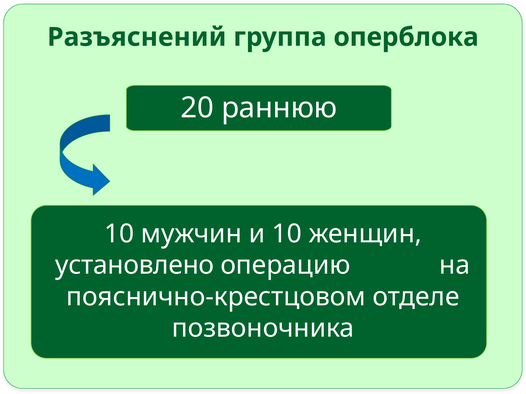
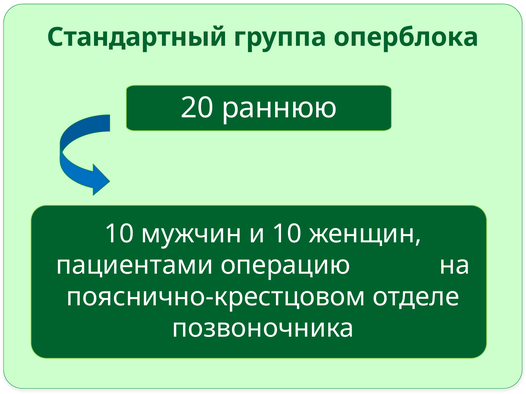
Разъяснений: Разъяснений -> Стандартный
установлено: установлено -> пациентами
